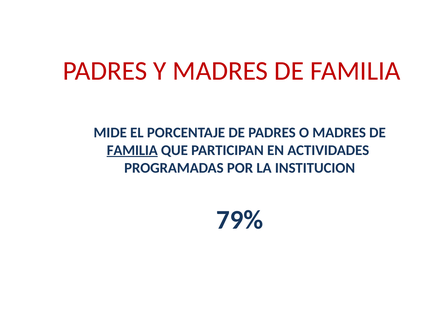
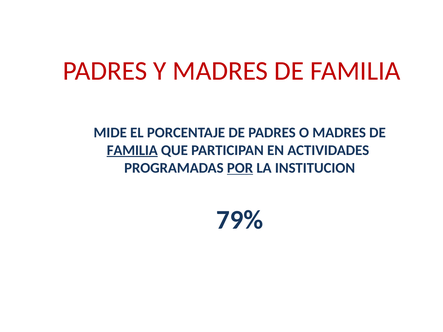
POR underline: none -> present
